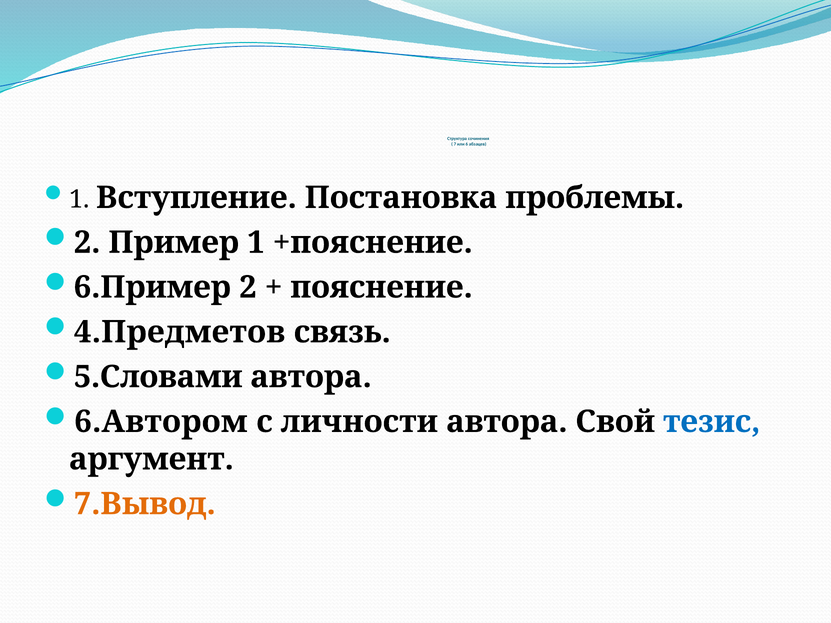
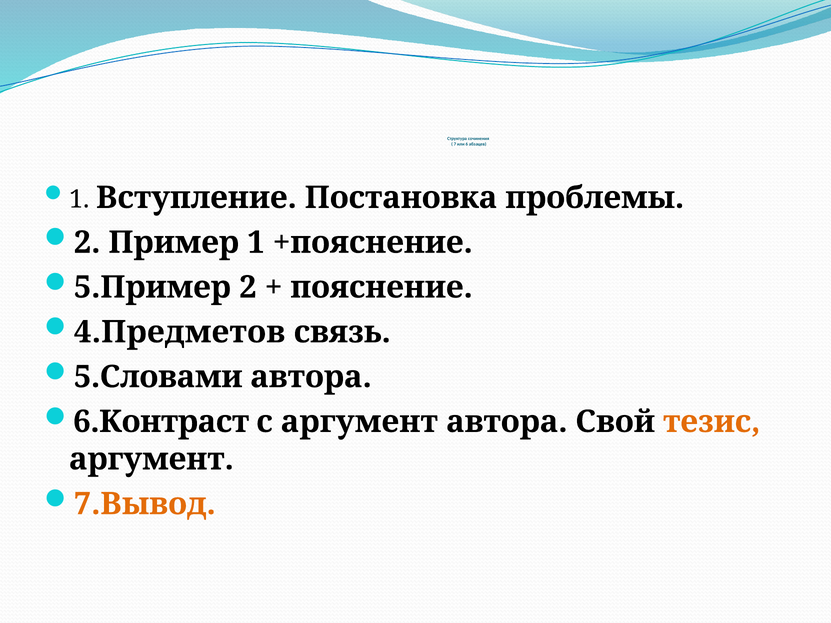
6.Пример: 6.Пример -> 5.Пример
6.Автором: 6.Автором -> 6.Контраст
с личности: личности -> аргумент
тезис colour: blue -> orange
